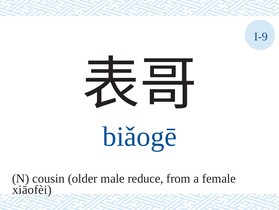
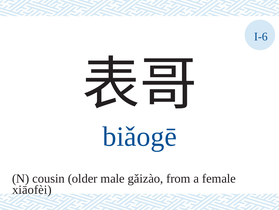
I-9: I-9 -> I-6
reduce: reduce -> gǎizào
